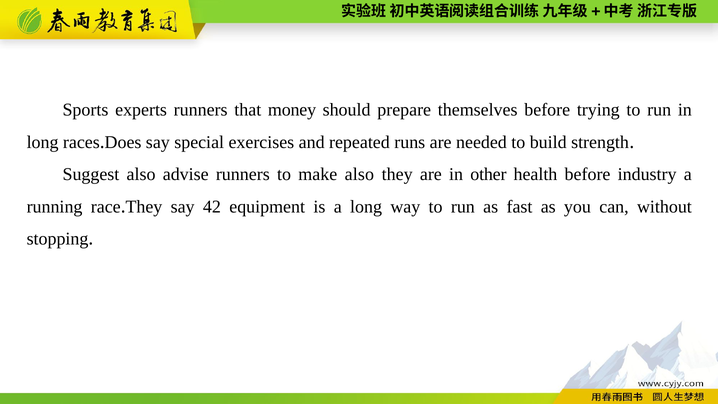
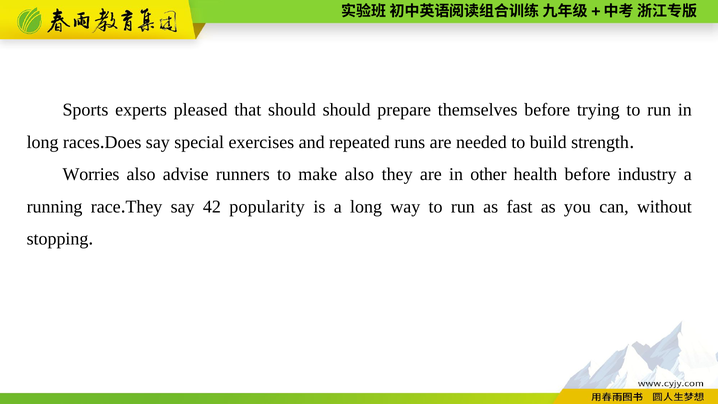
experts runners: runners -> pleased
that money: money -> should
Suggest: Suggest -> Worries
equipment: equipment -> popularity
